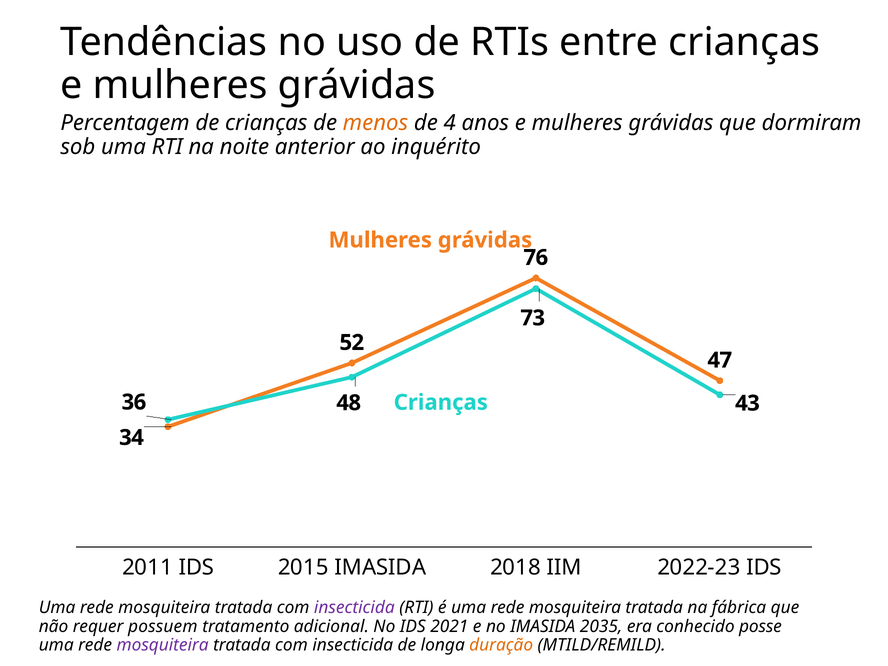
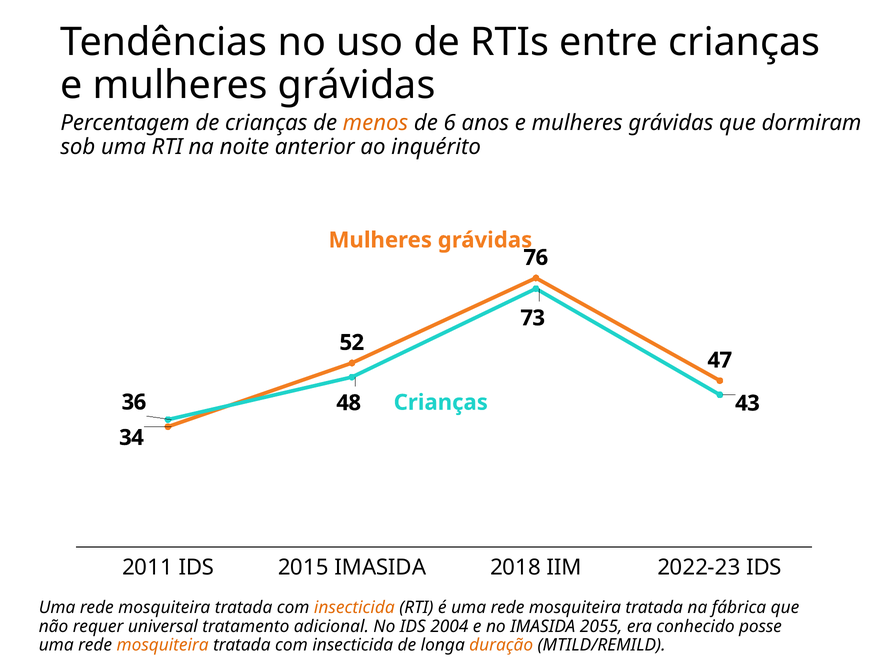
4: 4 -> 6
insecticida at (354, 608) colour: purple -> orange
possuem: possuem -> universal
2021: 2021 -> 2004
2035: 2035 -> 2055
mosquiteira at (163, 645) colour: purple -> orange
